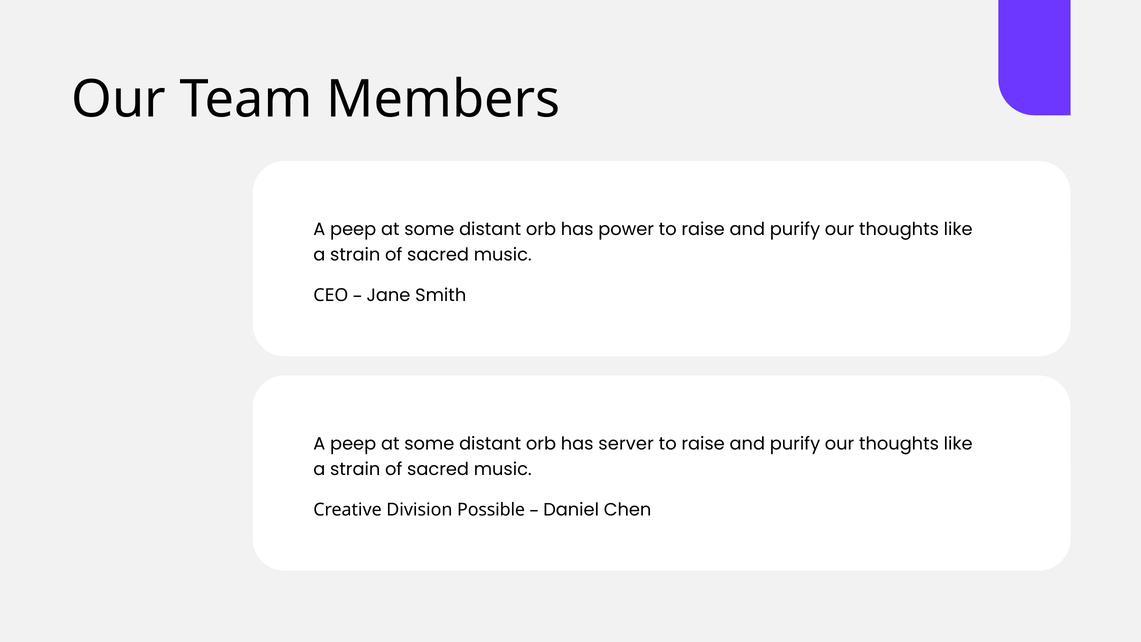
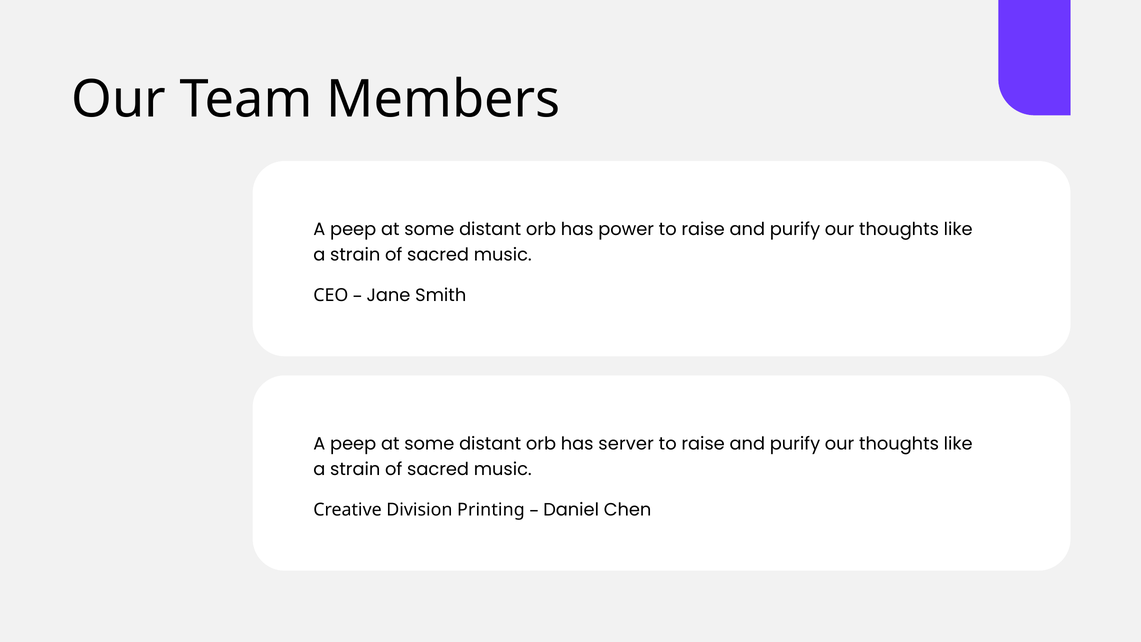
Possible: Possible -> Printing
